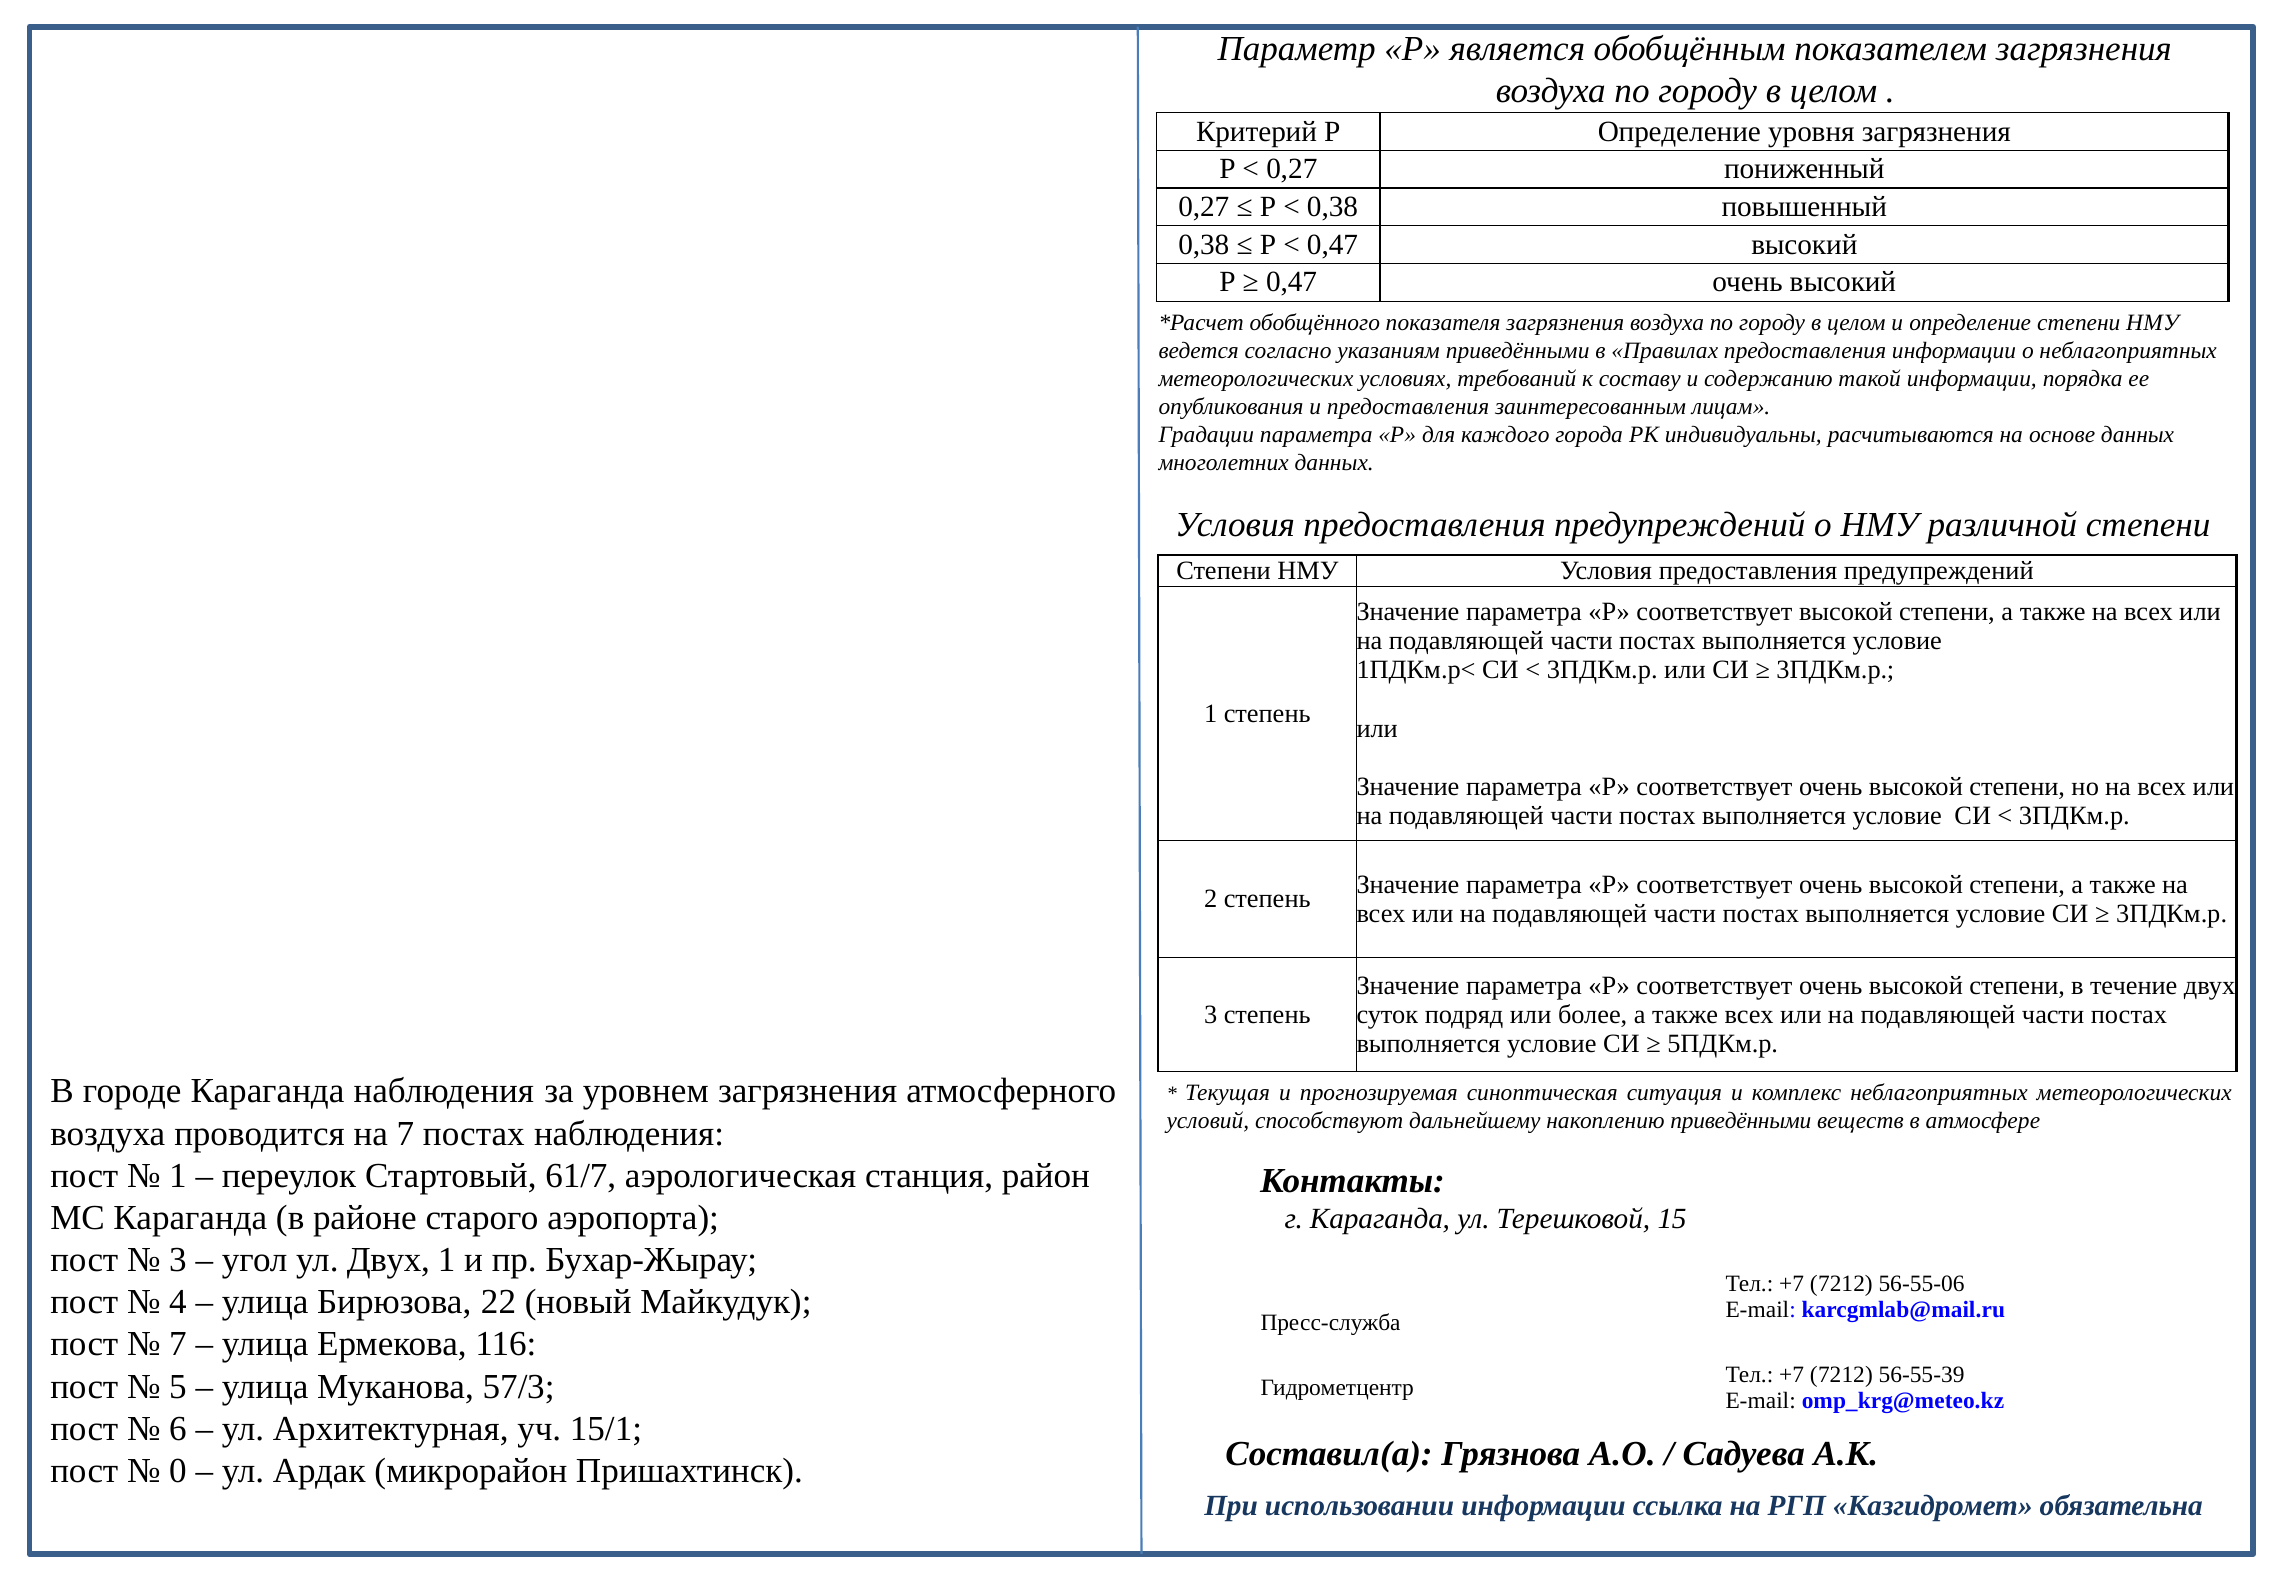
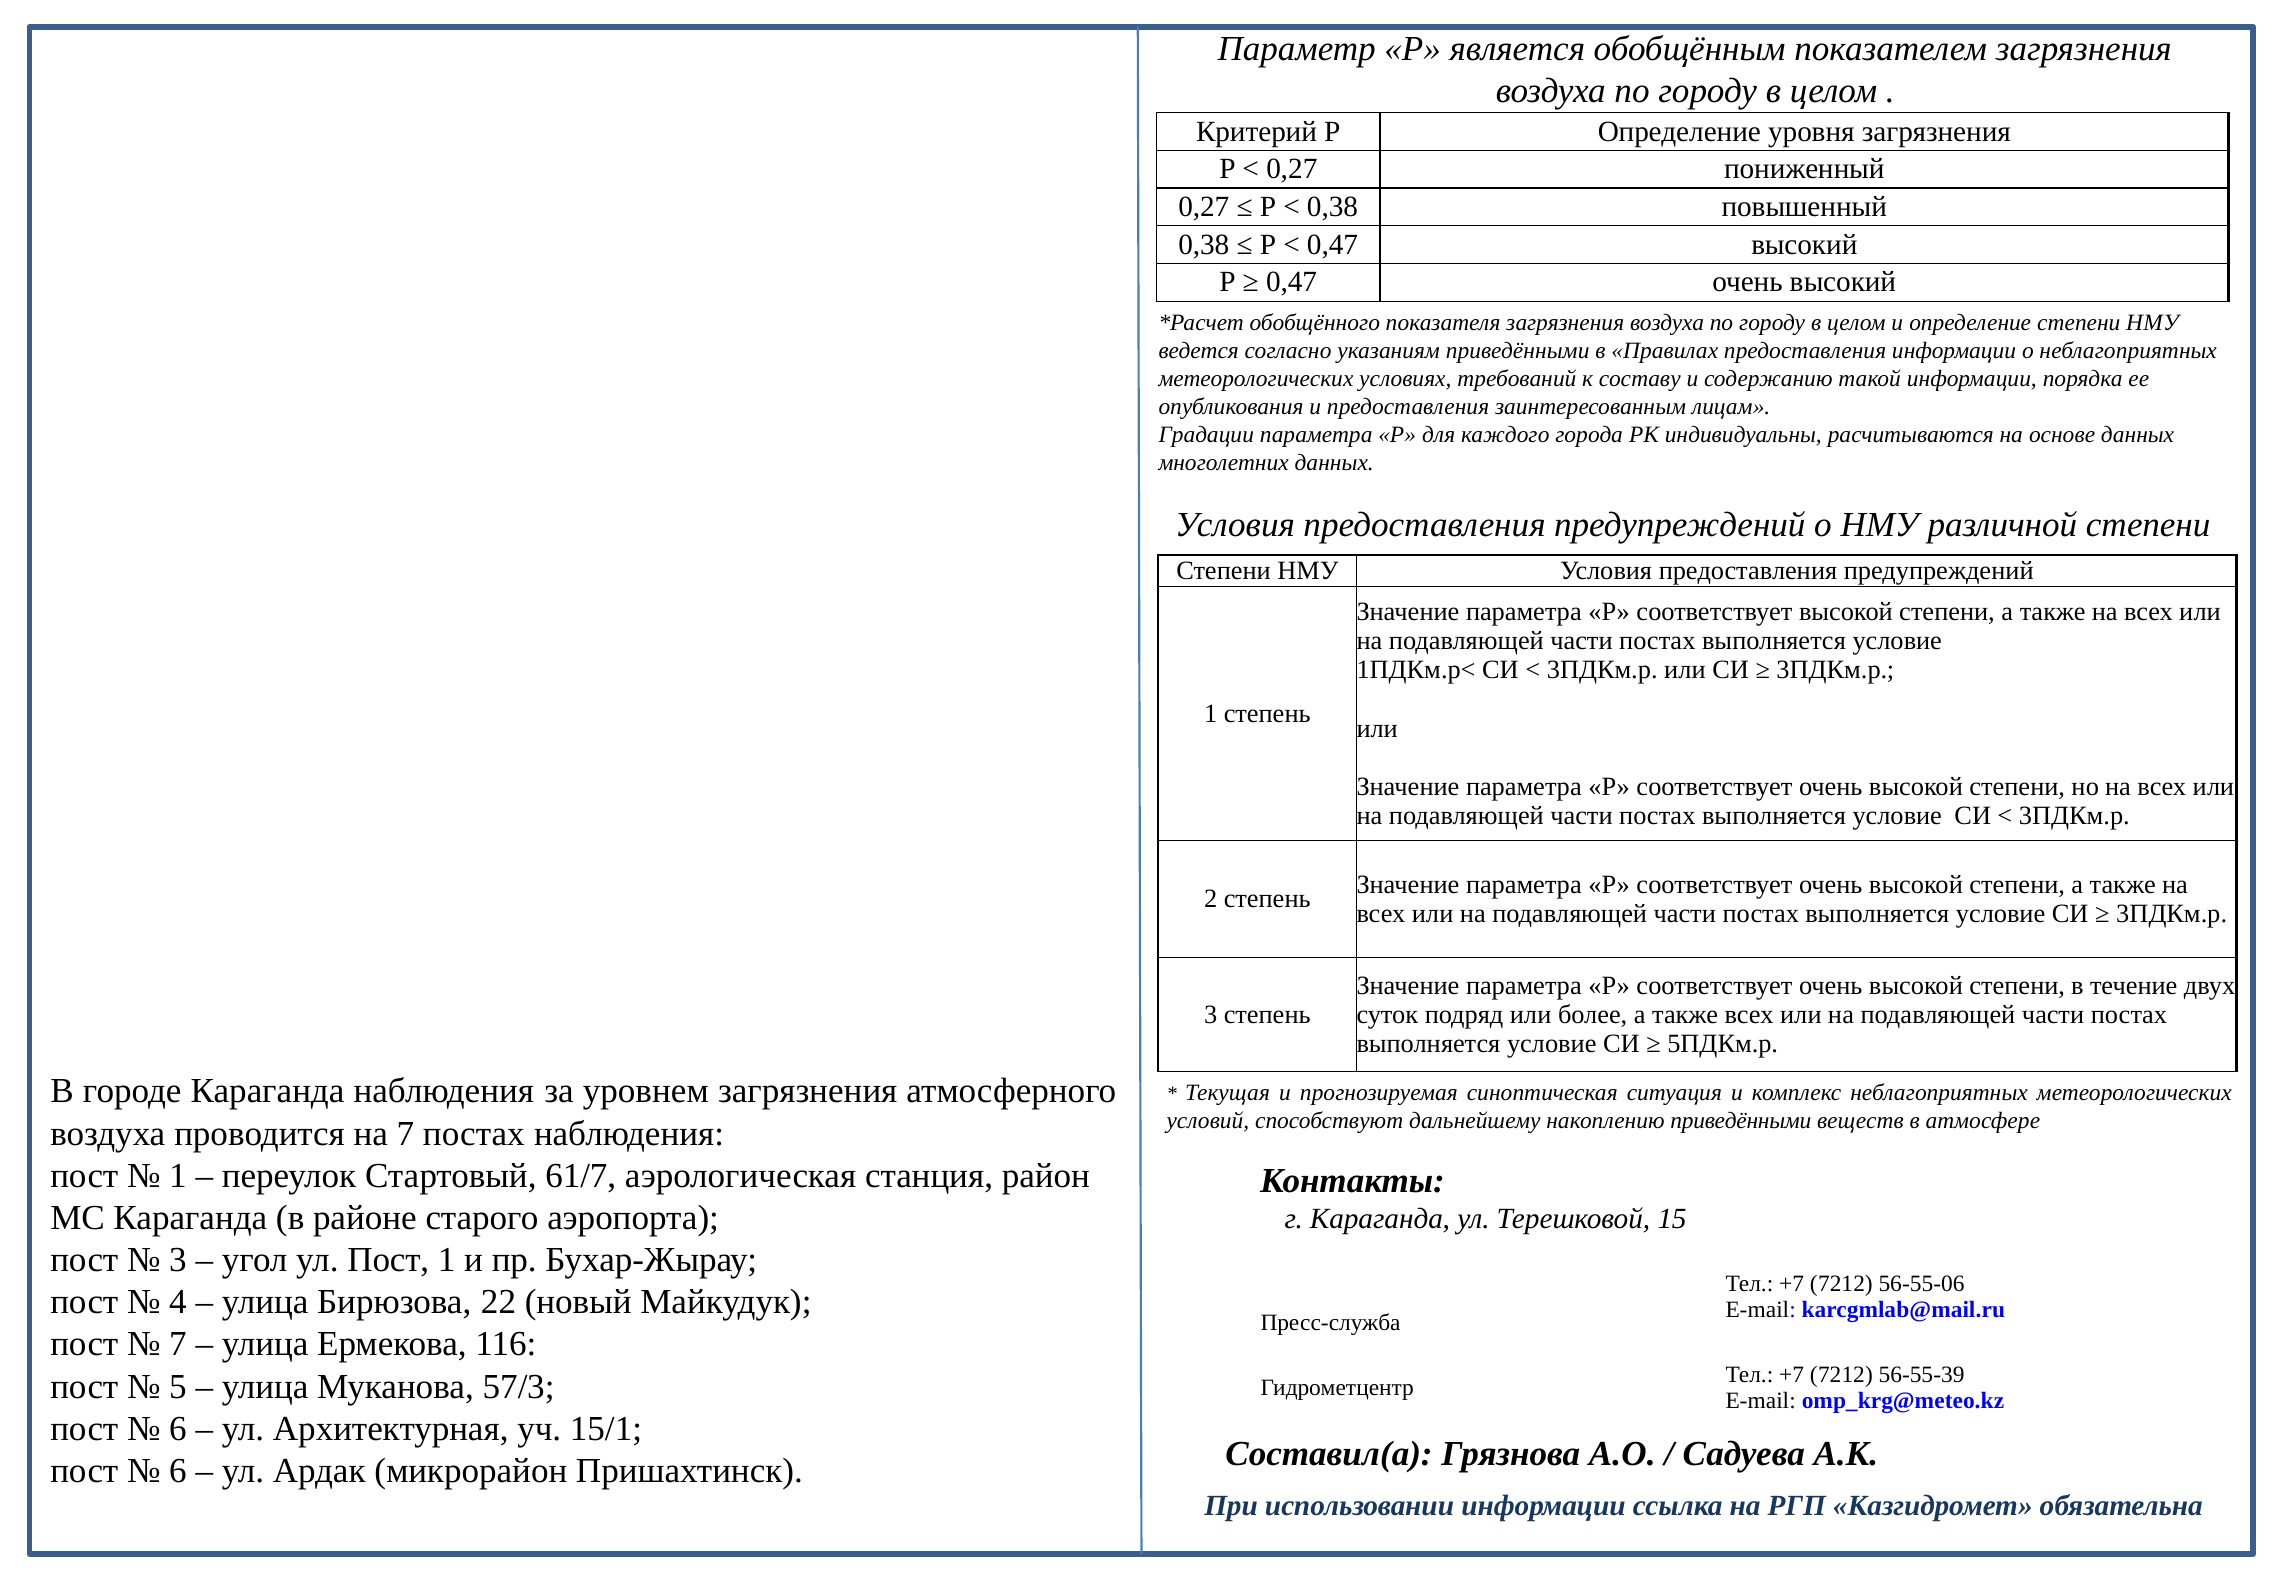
ул Двух: Двух -> Пост
0 at (178, 1470): 0 -> 6
